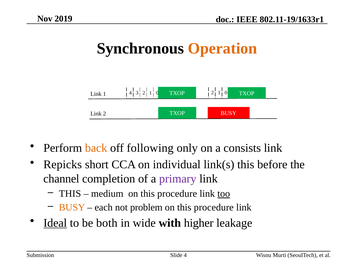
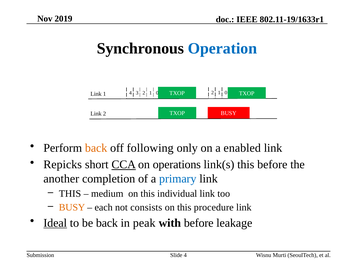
Operation colour: orange -> blue
consists: consists -> enabled
CCA underline: none -> present
individual: individual -> operations
channel: channel -> another
primary colour: purple -> blue
procedure at (177, 193): procedure -> individual
too underline: present -> none
problem: problem -> consists
be both: both -> back
wide: wide -> peak
with higher: higher -> before
